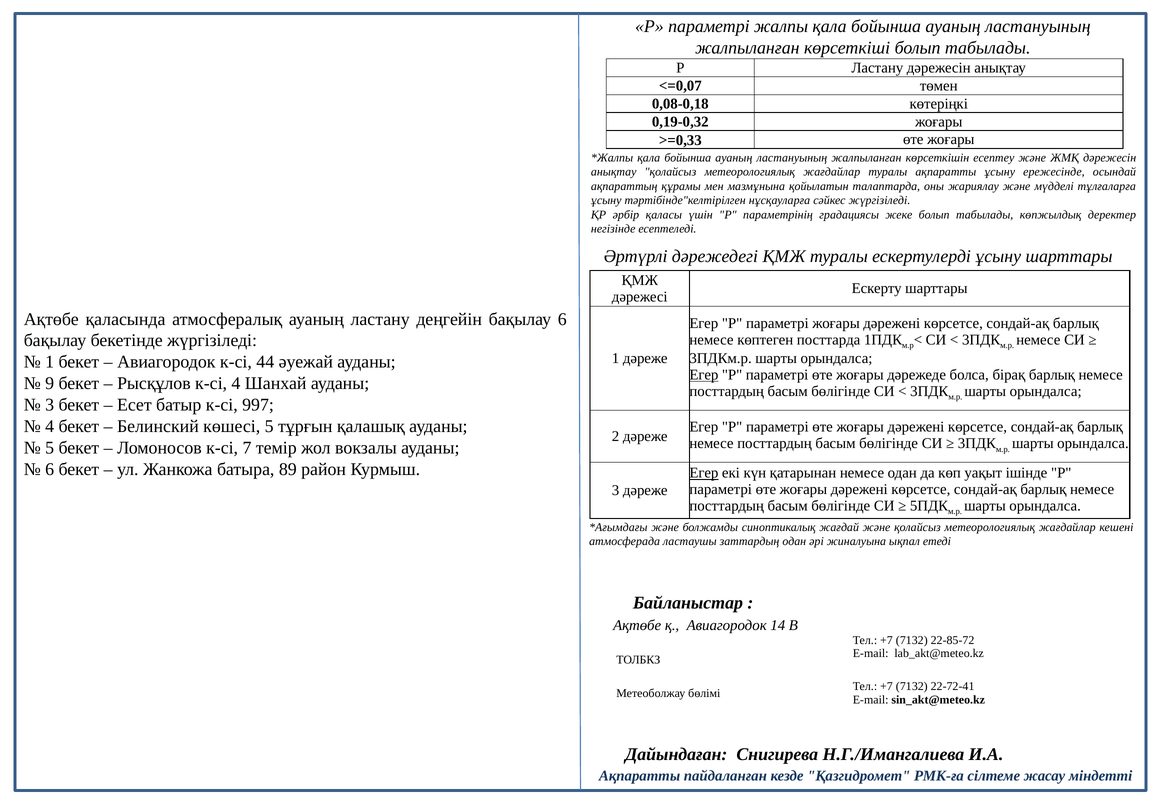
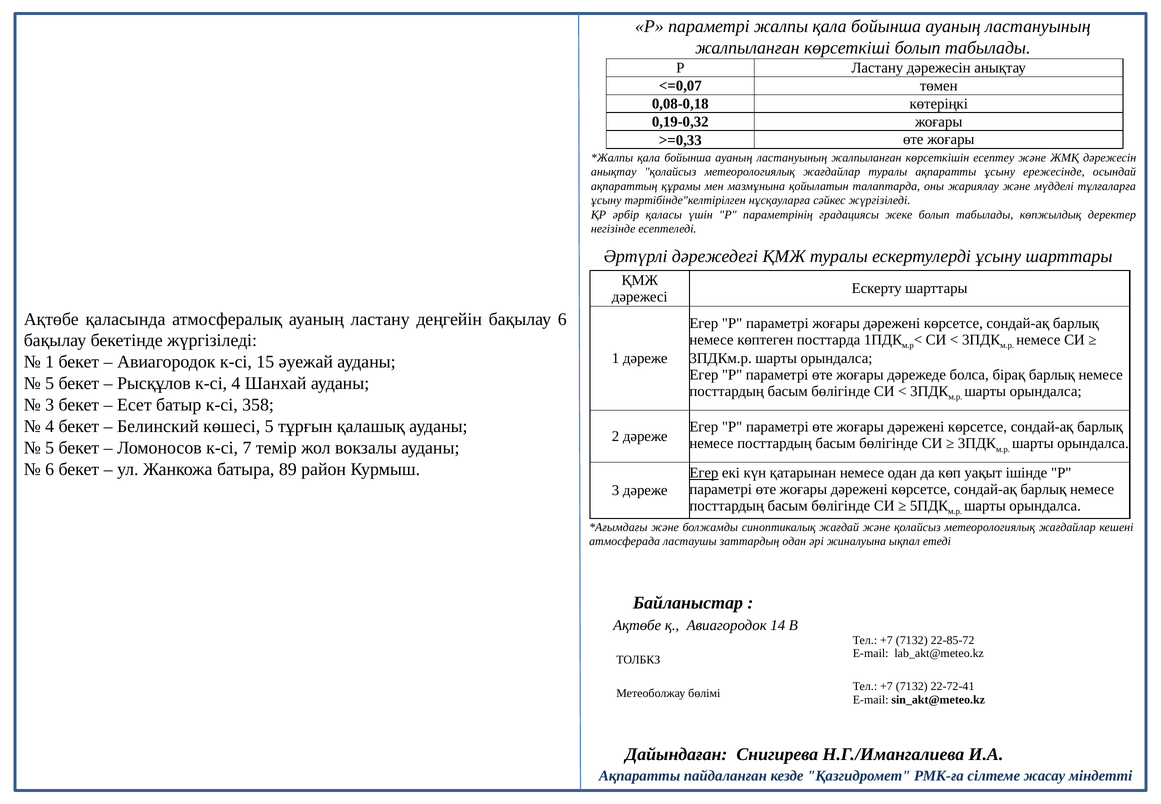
44: 44 -> 15
Егер at (704, 375) underline: present -> none
9 at (50, 383): 9 -> 5
997: 997 -> 358
